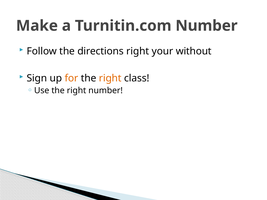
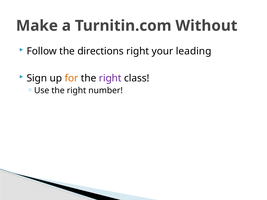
Turnitin.com Number: Number -> Without
without: without -> leading
right at (110, 78) colour: orange -> purple
